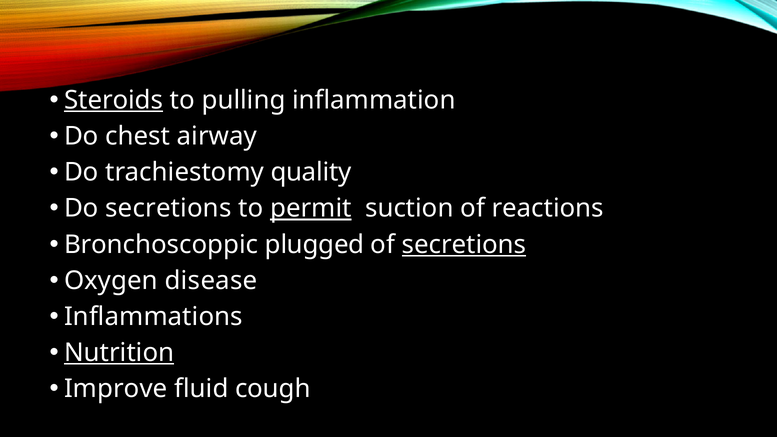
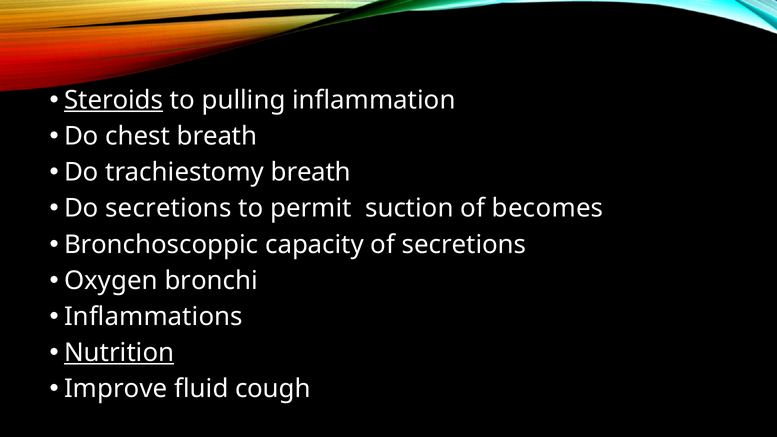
chest airway: airway -> breath
trachiestomy quality: quality -> breath
permit underline: present -> none
reactions: reactions -> becomes
plugged: plugged -> capacity
secretions at (464, 244) underline: present -> none
disease: disease -> bronchi
